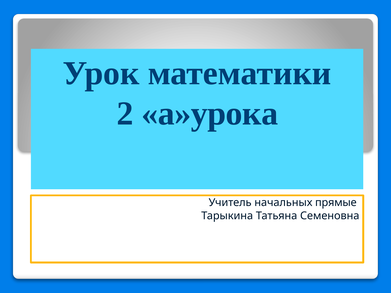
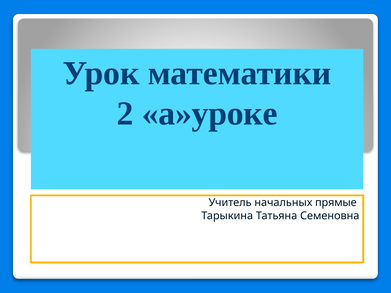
а»урока: а»урока -> а»уроке
